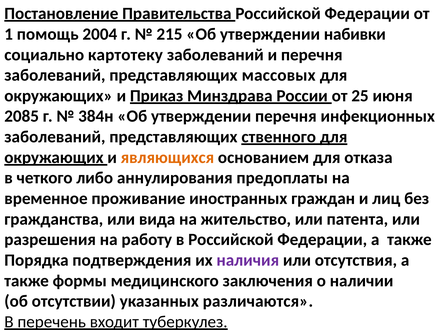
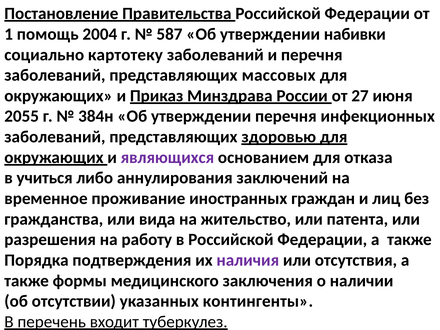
215: 215 -> 587
25: 25 -> 27
2085: 2085 -> 2055
ственного: ственного -> здоровью
являющихся colour: orange -> purple
четкого: четкого -> учиться
предоплаты: предоплаты -> заключений
различаются: различаются -> контингенты
